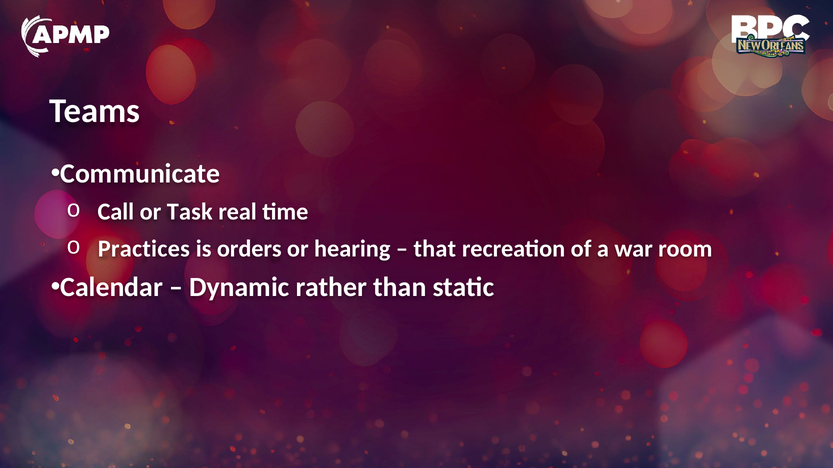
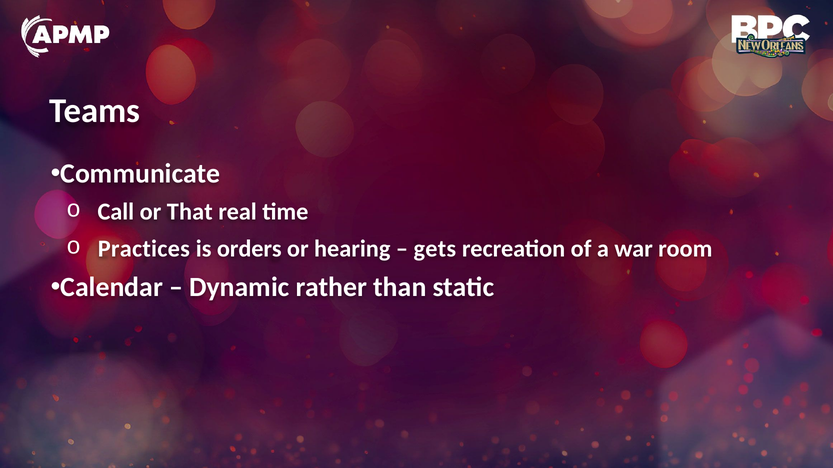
Task: Task -> That
that: that -> gets
